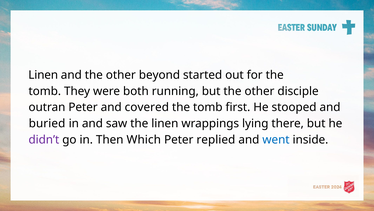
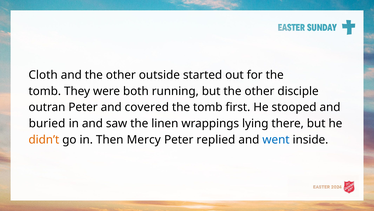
Linen at (43, 75): Linen -> Cloth
beyond: beyond -> outside
didn’t colour: purple -> orange
Which: Which -> Mercy
